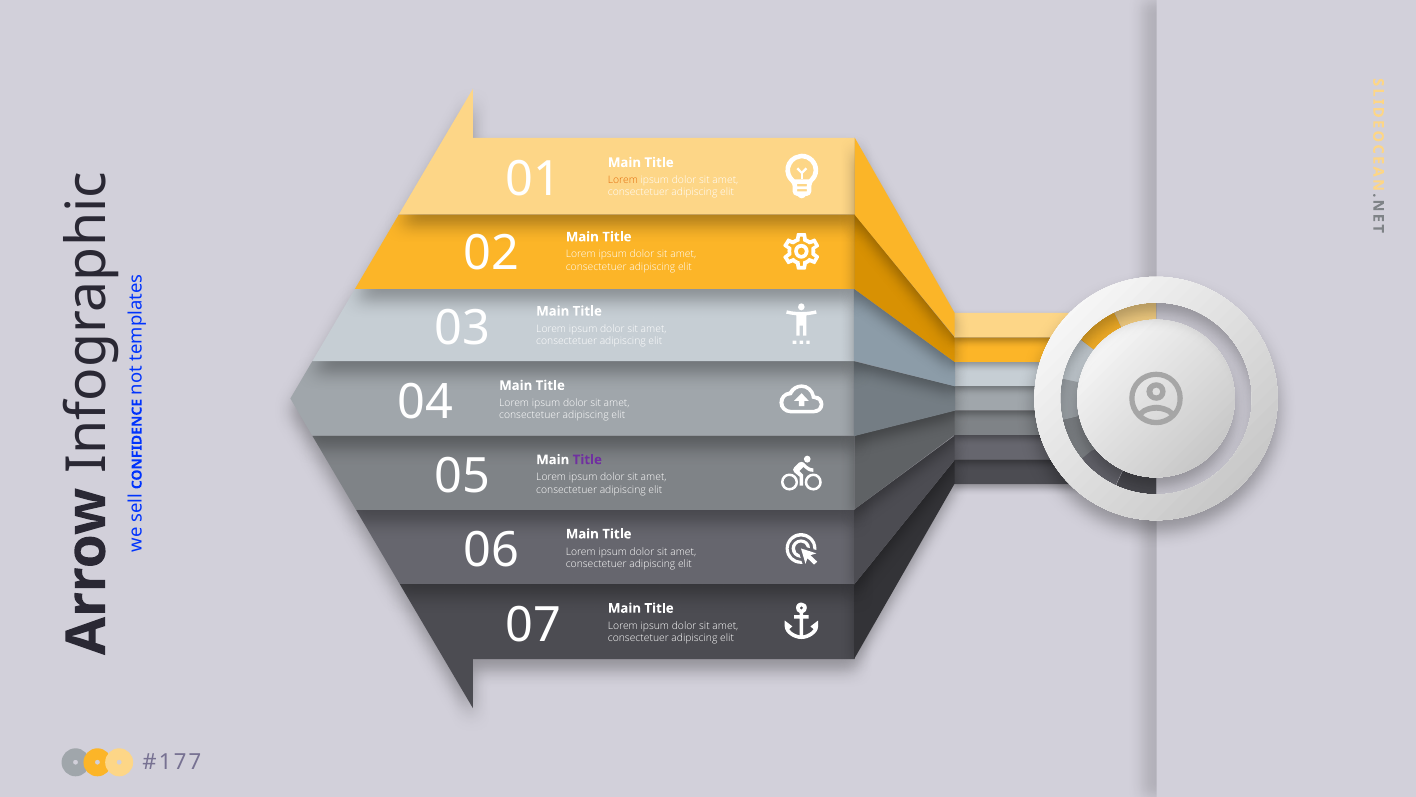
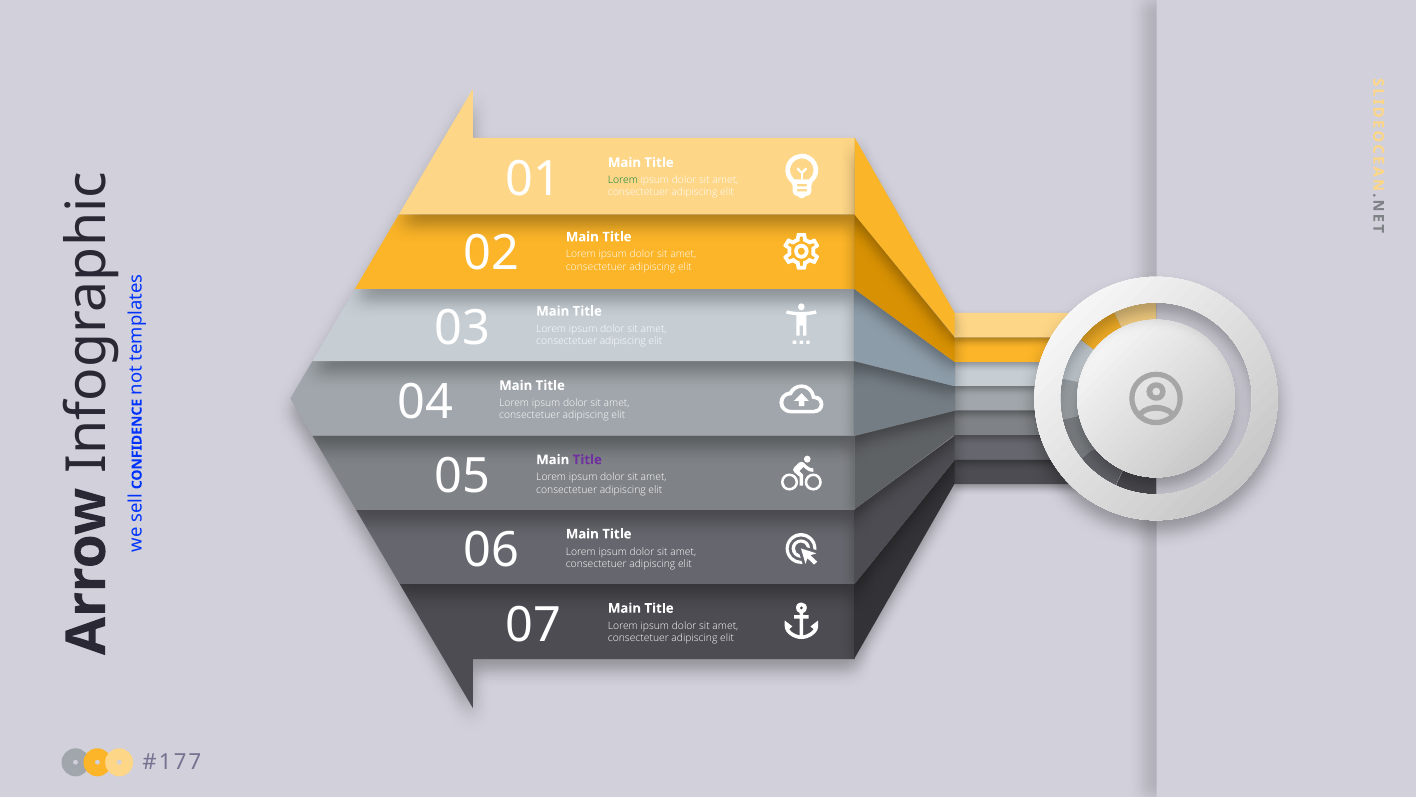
Lorem at (623, 180) colour: orange -> green
